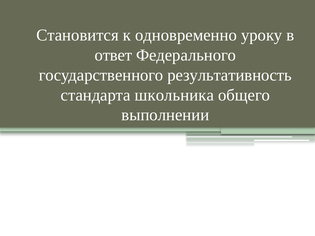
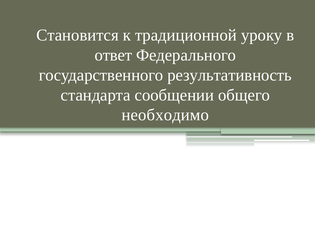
одновременно: одновременно -> традиционной
школьника: школьника -> сообщении
выполнении: выполнении -> необходимо
